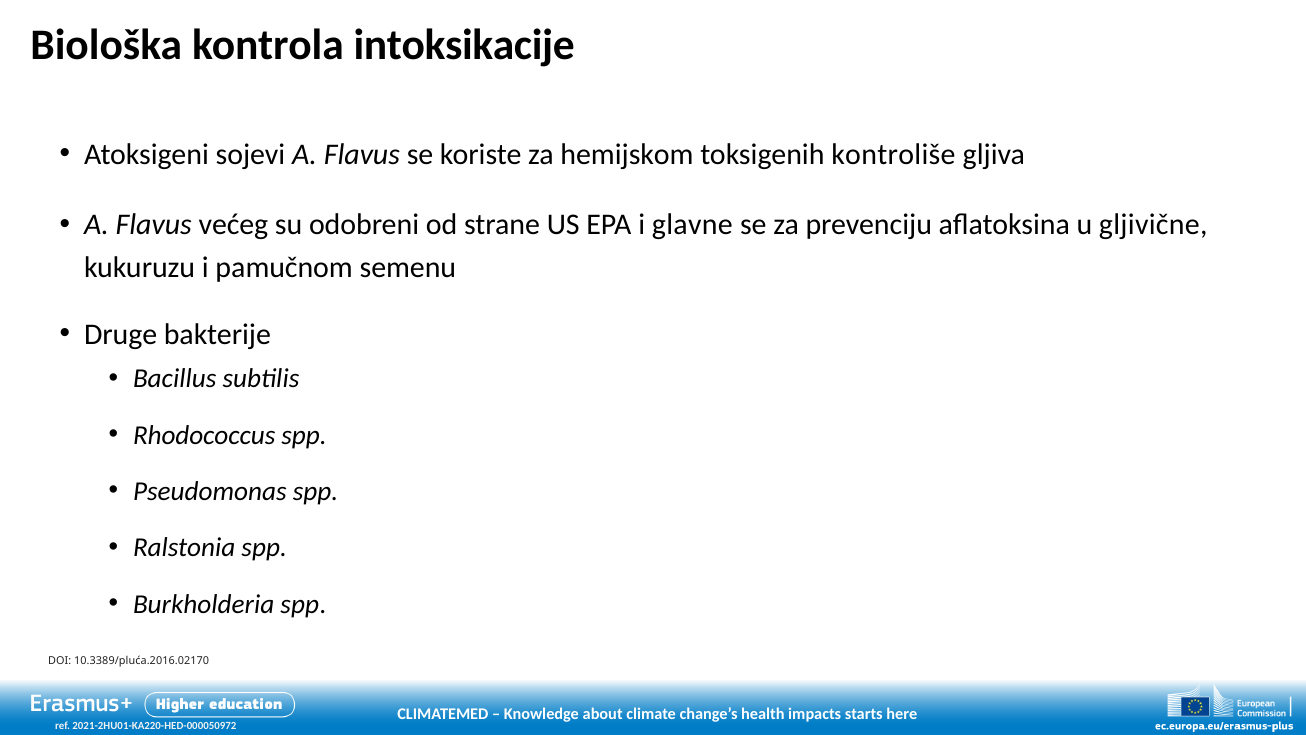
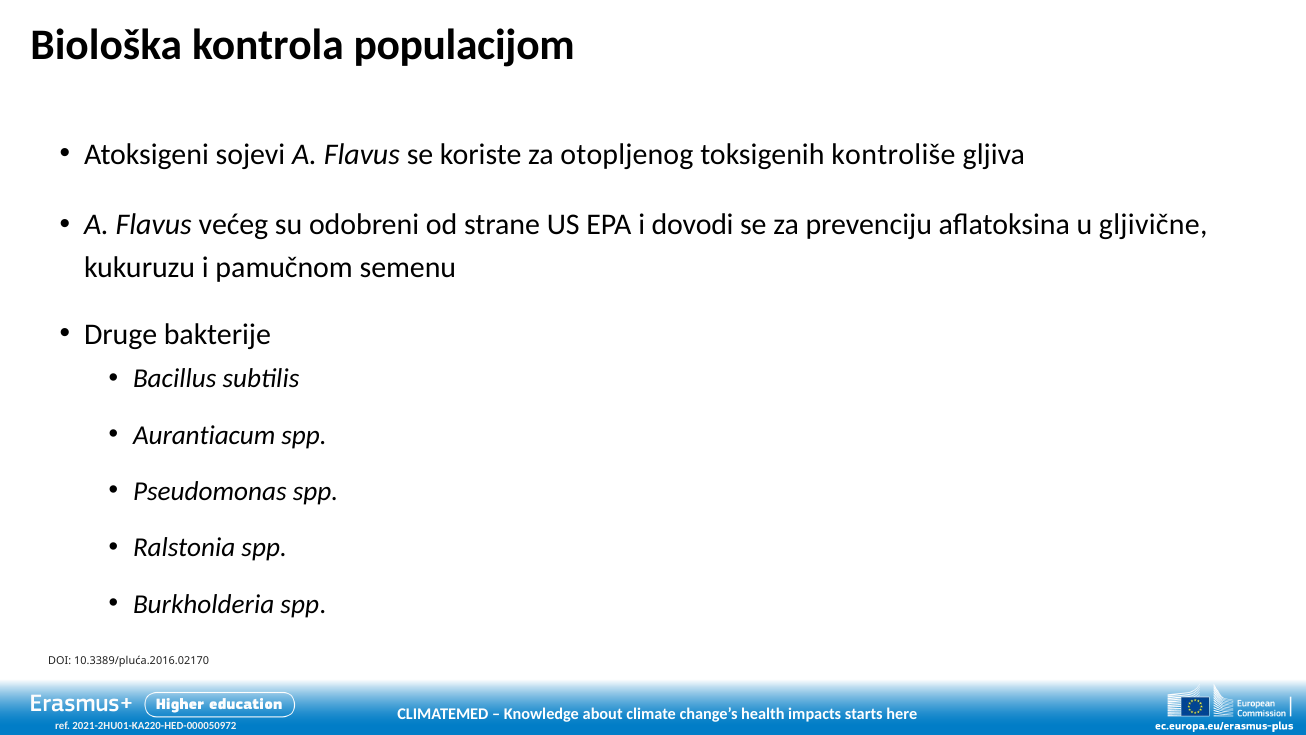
intoksikacije: intoksikacije -> populacijom
hemijskom: hemijskom -> otopljenog
glavne: glavne -> dovodi
Rhodococcus: Rhodococcus -> Aurantiacum
